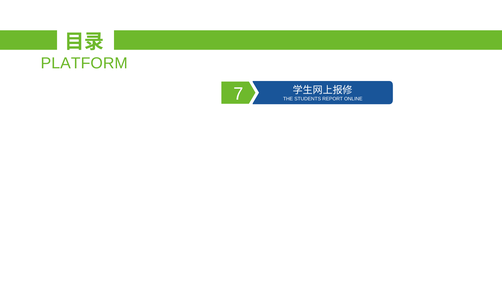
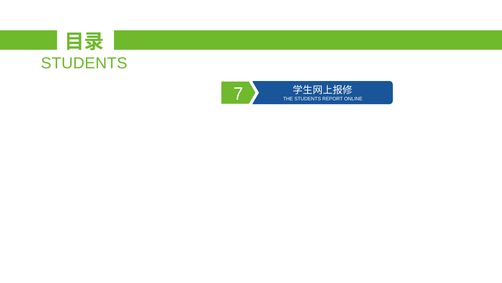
PLATFORM at (84, 63): PLATFORM -> STUDENTS
